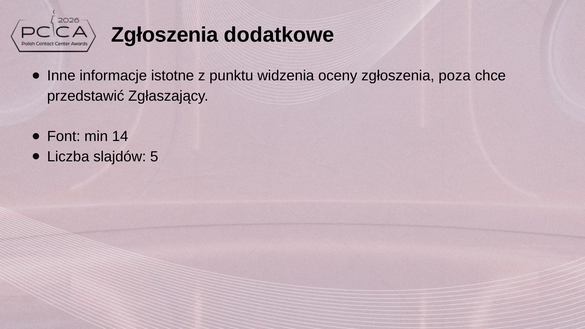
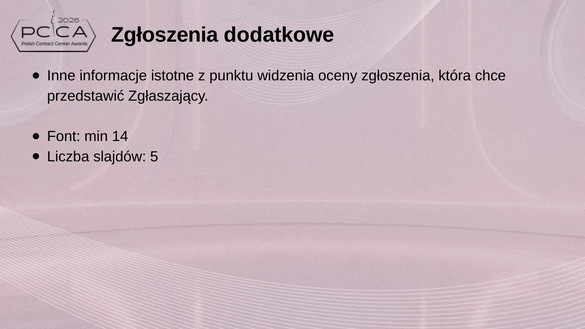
poza: poza -> która
